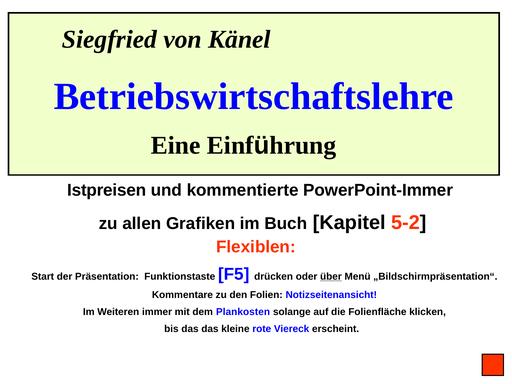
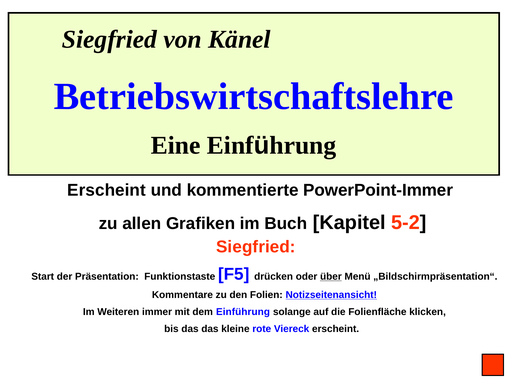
Istpreisen at (107, 190): Istpreisen -> Erscheint
Flexiblen at (256, 247): Flexiblen -> Siegfried
Notizseitenansicht underline: none -> present
dem Plankosten: Plankosten -> Einführung
